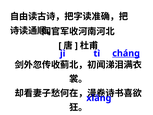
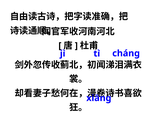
chánɡ underline: present -> none
